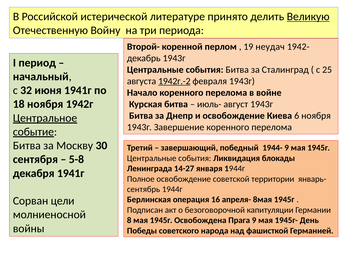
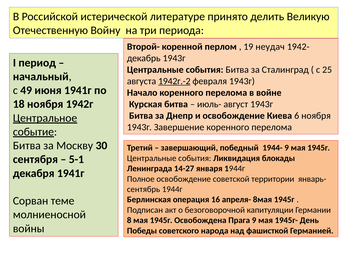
Великую underline: present -> none
32: 32 -> 49
5-8: 5-8 -> 5-1
цели: цели -> теме
